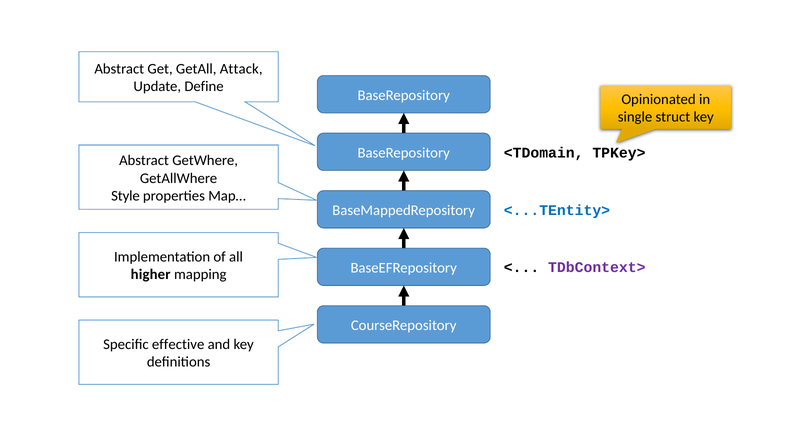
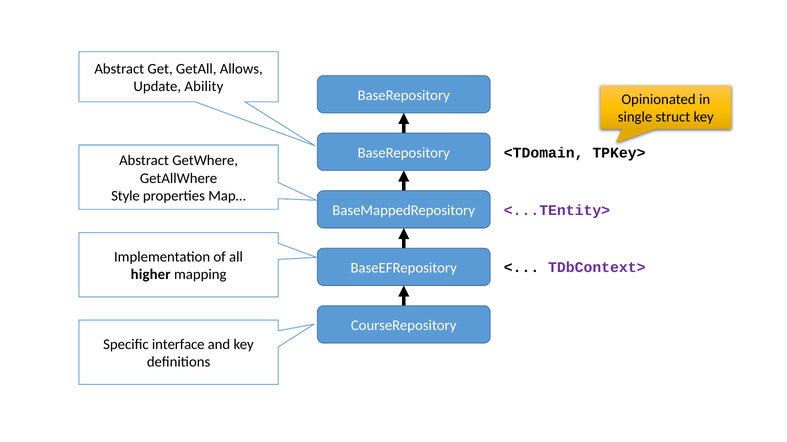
Attack: Attack -> Allows
Define: Define -> Ability
<...TEntity> colour: blue -> purple
effective: effective -> interface
